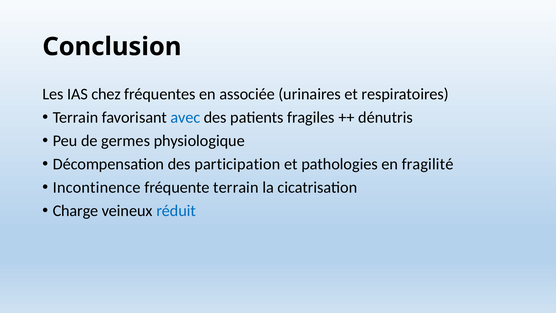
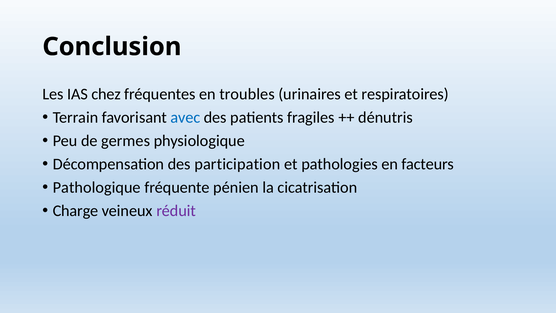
associée: associée -> troubles
fragilité: fragilité -> facteurs
Incontinence: Incontinence -> Pathologique
fréquente terrain: terrain -> pénien
réduit colour: blue -> purple
